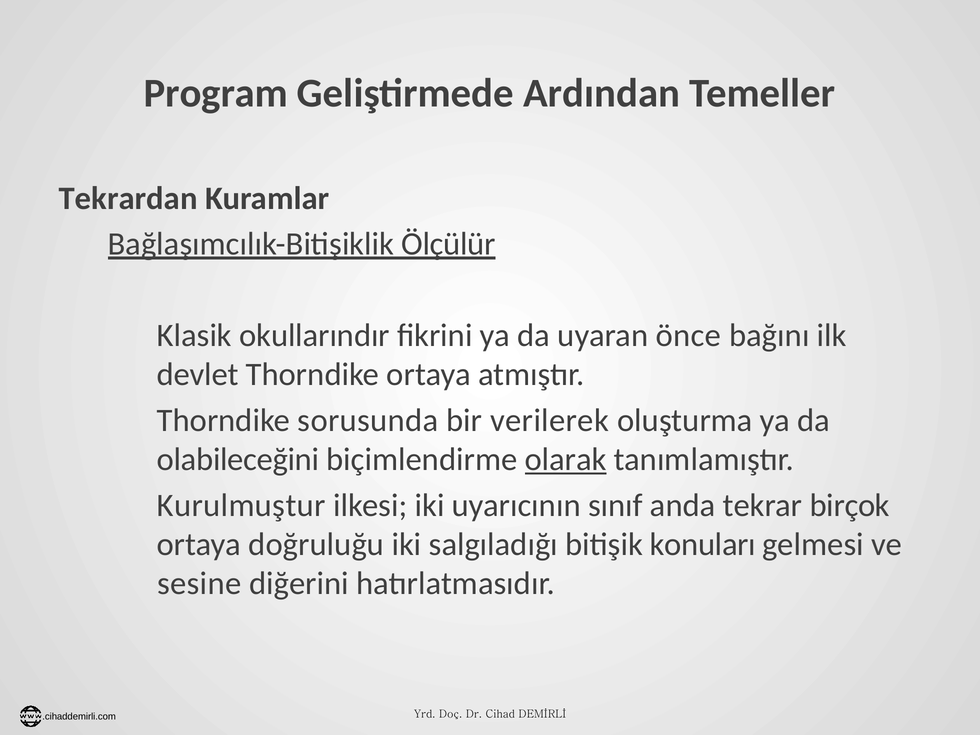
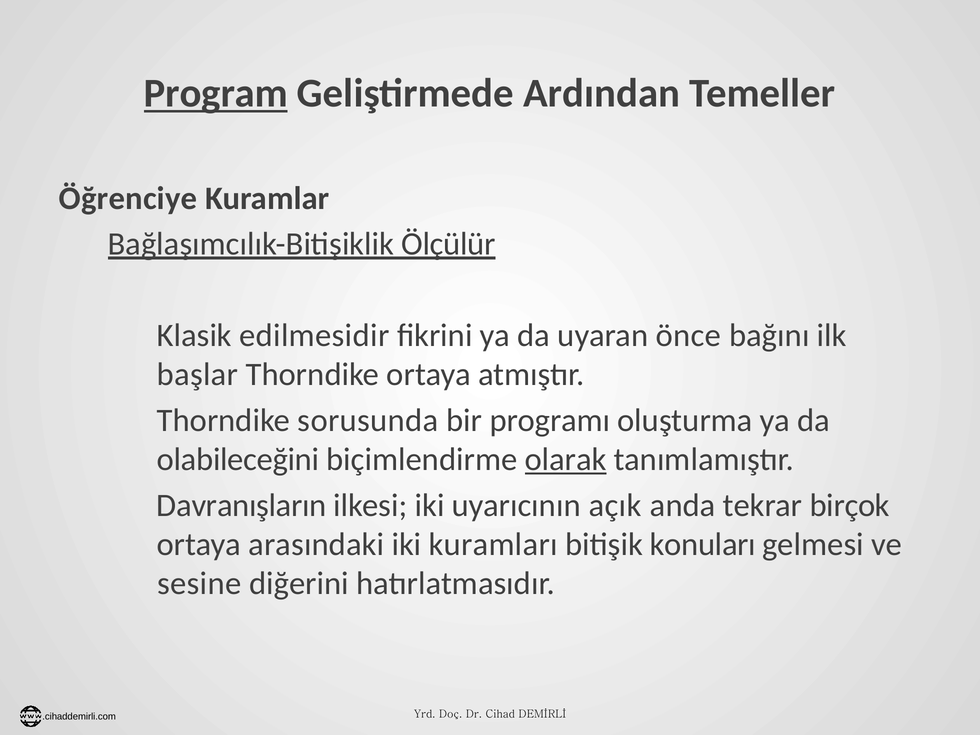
Program underline: none -> present
Tekrardan: Tekrardan -> Öğrenciye
okullarındır: okullarındır -> edilmesidir
devlet: devlet -> başlar
verilerek: verilerek -> programı
Kurulmuştur: Kurulmuştur -> Davranışların
sınıf: sınıf -> açık
doğruluğu: doğruluğu -> arasındaki
salgıladığı: salgıladığı -> kuramları
